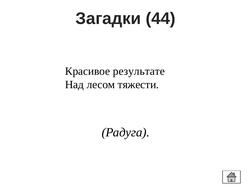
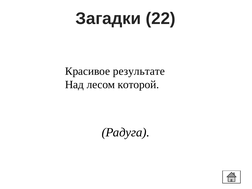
44: 44 -> 22
тяжести: тяжести -> которой
